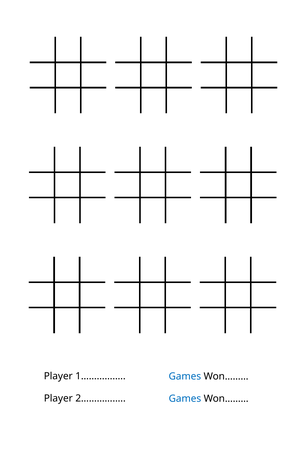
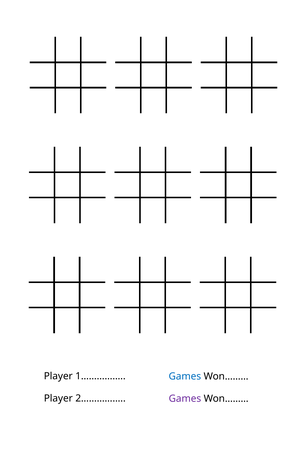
Games at (185, 399) colour: blue -> purple
